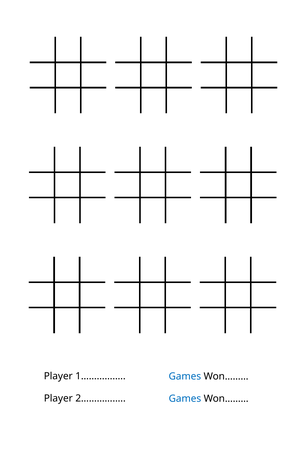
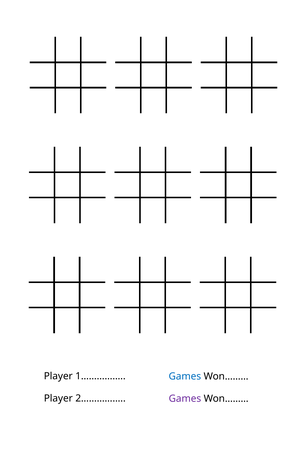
Games at (185, 399) colour: blue -> purple
